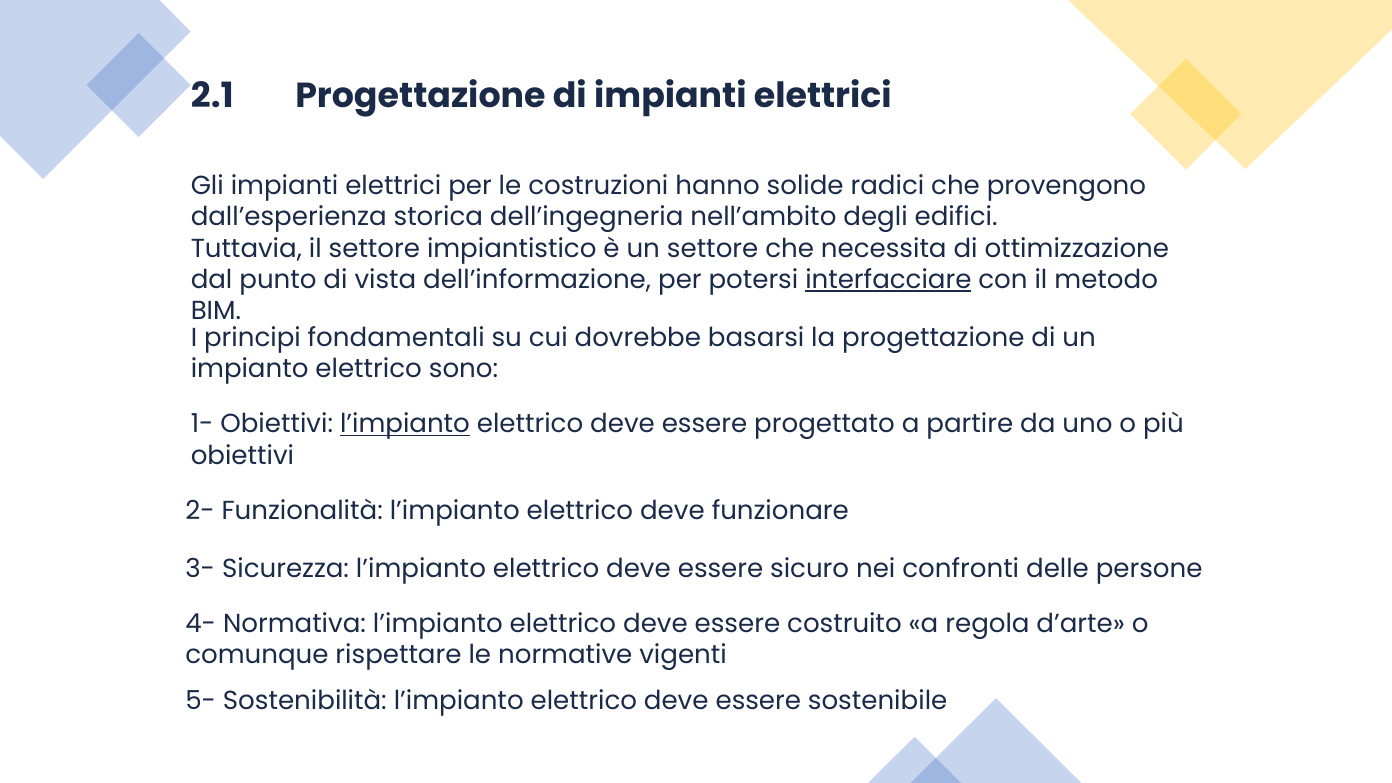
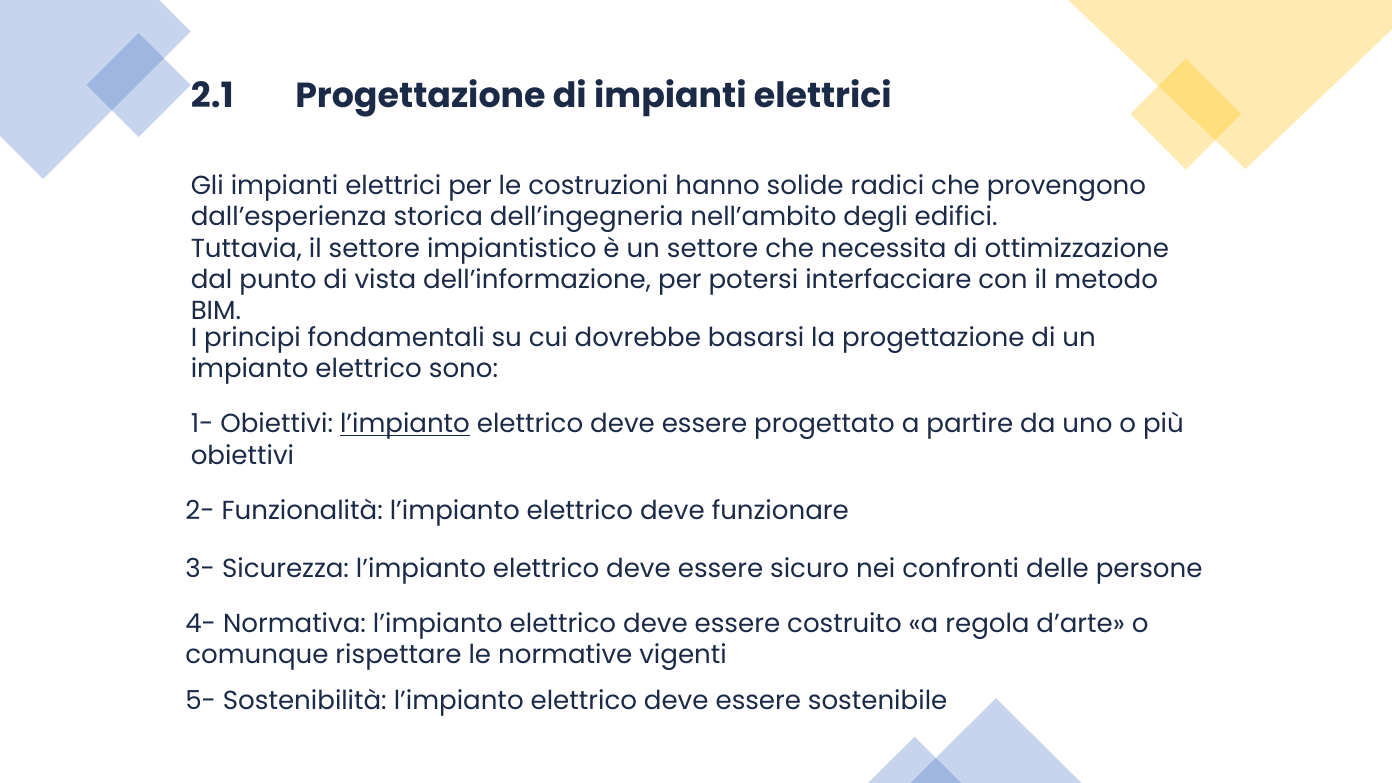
interfacciare underline: present -> none
